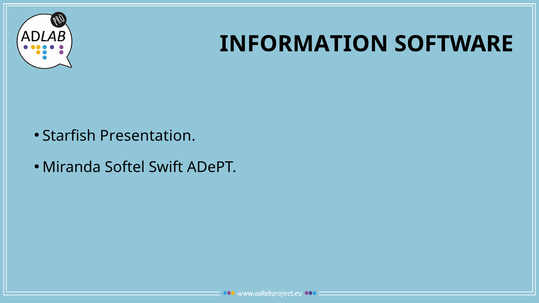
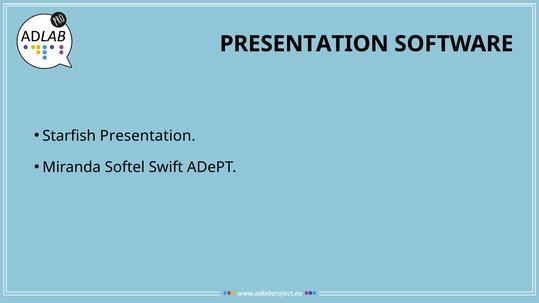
INFORMATION at (304, 44): INFORMATION -> PRESENTATION
